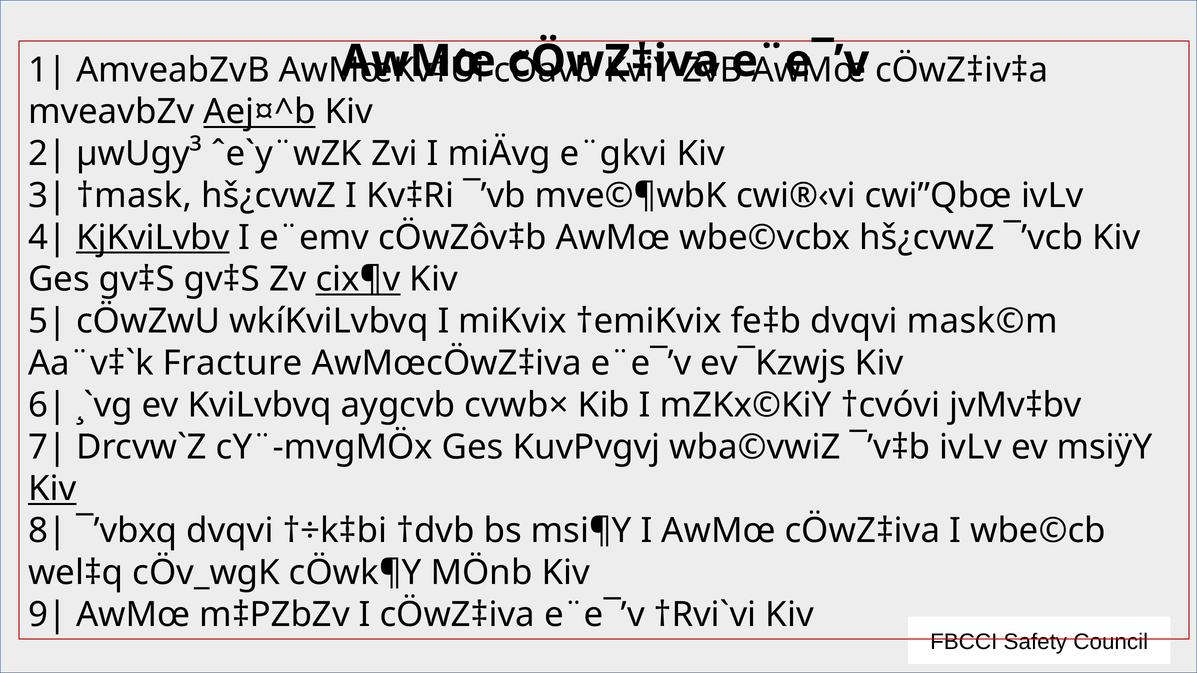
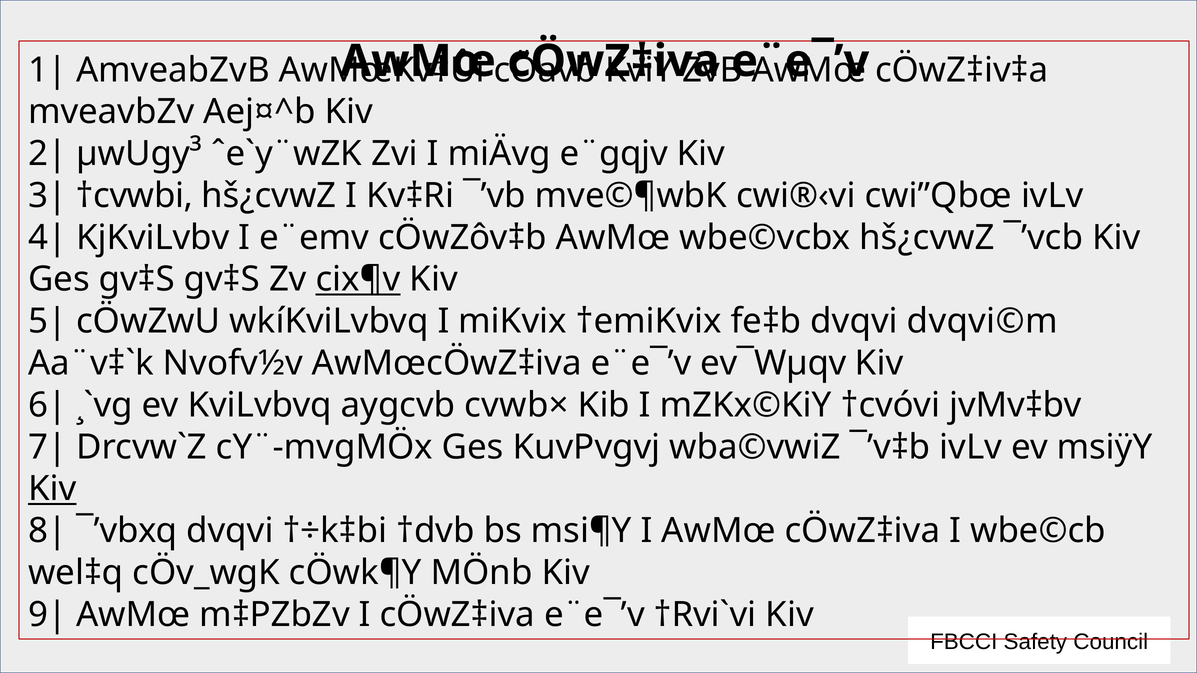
Aej¤^b underline: present -> none
e¨gkvi: e¨gkvi -> e¨gqjv
†mask: †mask -> †cvwbi
KjKviLvbv underline: present -> none
mask©m: mask©m -> dvqvi©m
Fracture: Fracture -> Nvofv½v
ev¯Kzwjs: ev¯Kzwjs -> ev¯Wµqv
